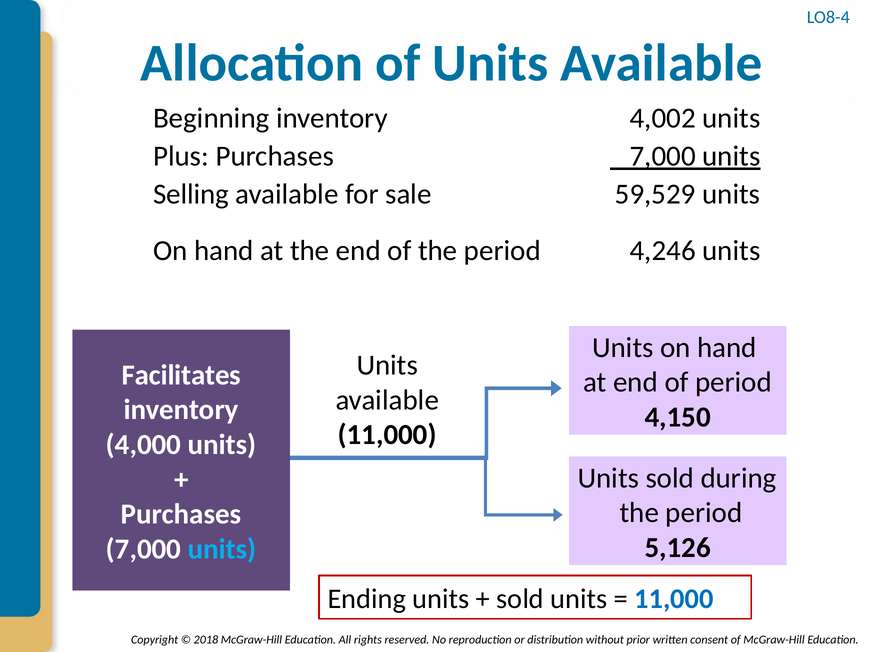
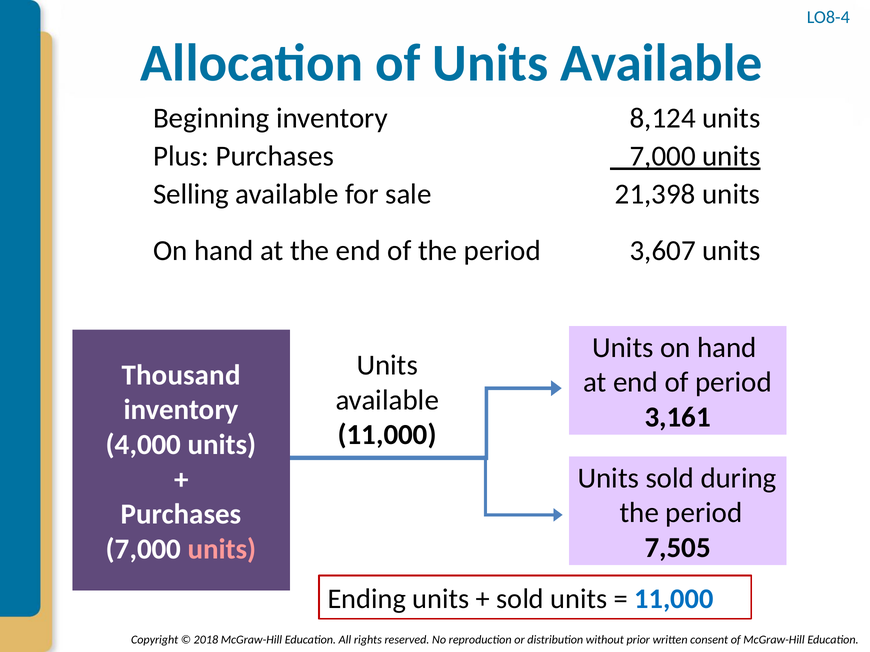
4,002: 4,002 -> 8,124
59,529: 59,529 -> 21,398
4,246: 4,246 -> 3,607
Facilitates: Facilitates -> Thousand
4,150: 4,150 -> 3,161
5,126: 5,126 -> 7,505
units at (222, 549) colour: light blue -> pink
